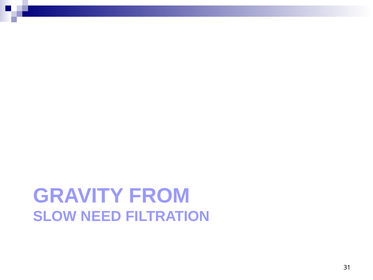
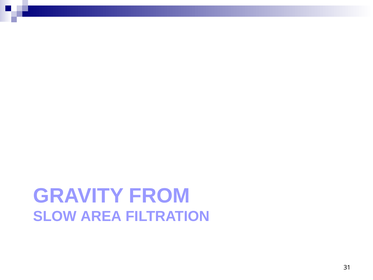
NEED: NEED -> AREA
